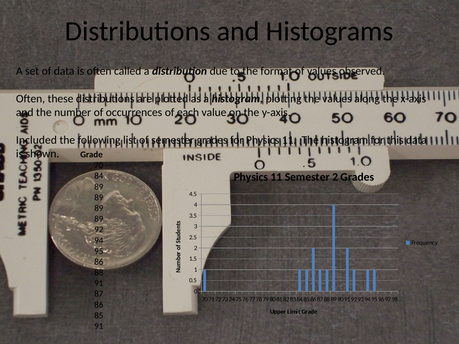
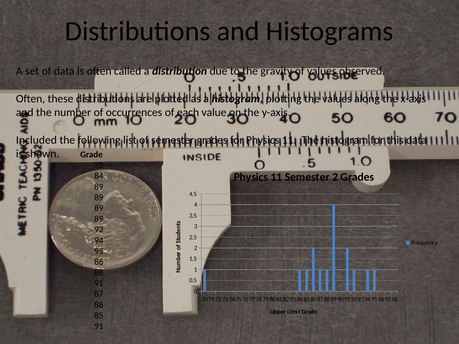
format: format -> gravity
